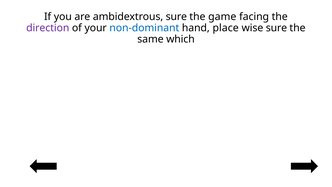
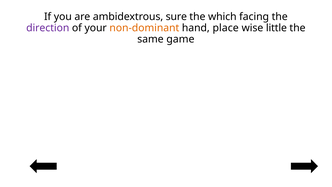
game: game -> which
non-dominant colour: blue -> orange
wise sure: sure -> little
which: which -> game
